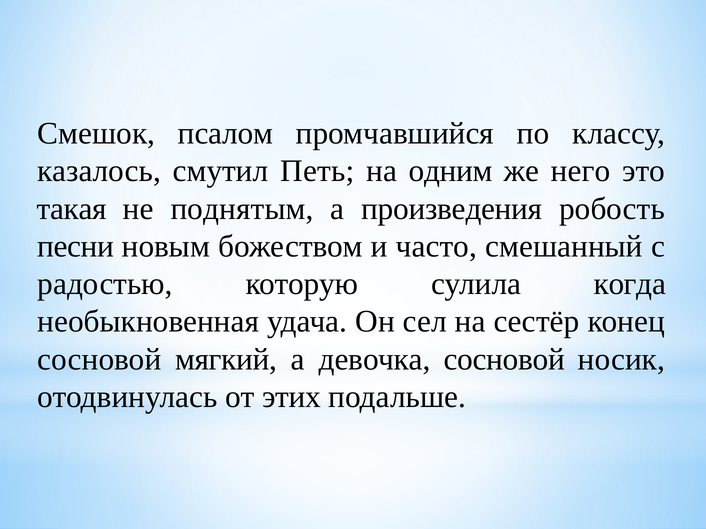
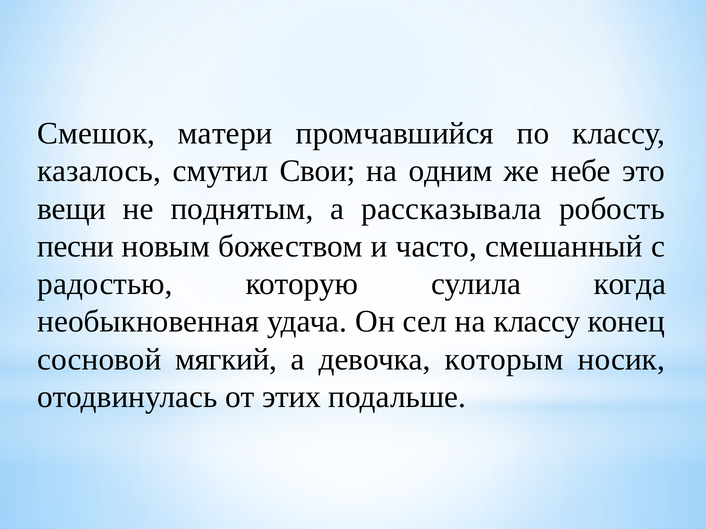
псалом: псалом -> матери
Петь: Петь -> Свои
него: него -> небе
такая: такая -> вещи
произведения: произведения -> рассказывала
на сестёр: сестёр -> классу
девочка сосновой: сосновой -> которым
